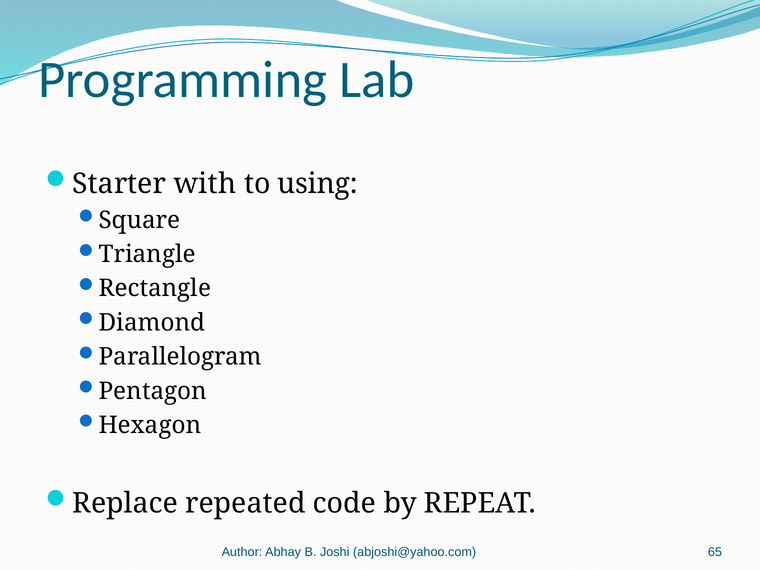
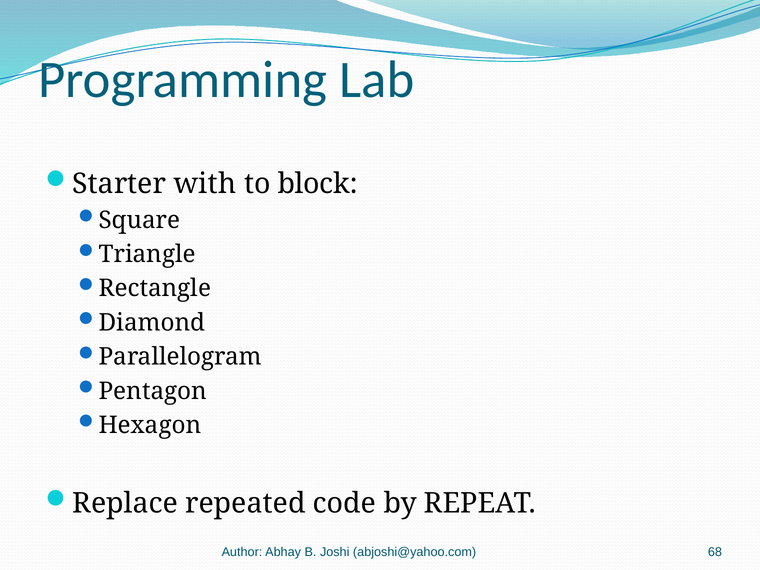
using: using -> block
65: 65 -> 68
